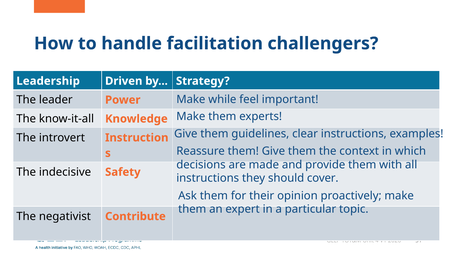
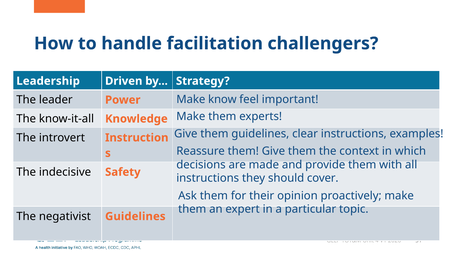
while: while -> know
negativist Contribute: Contribute -> Guidelines
